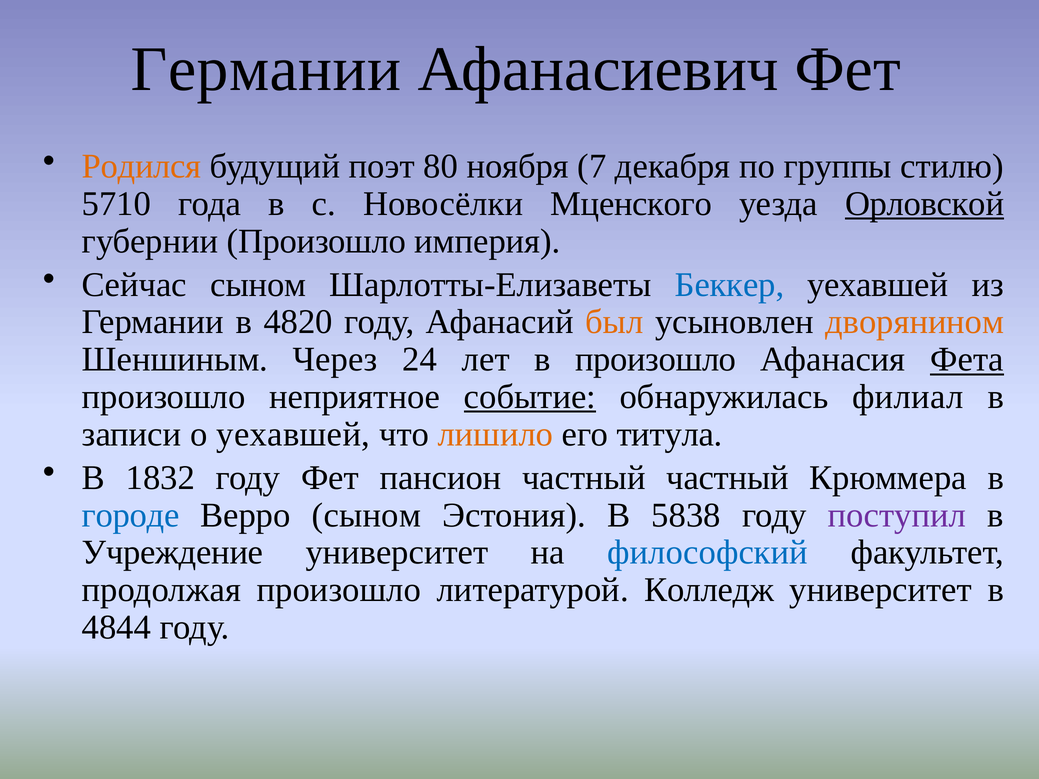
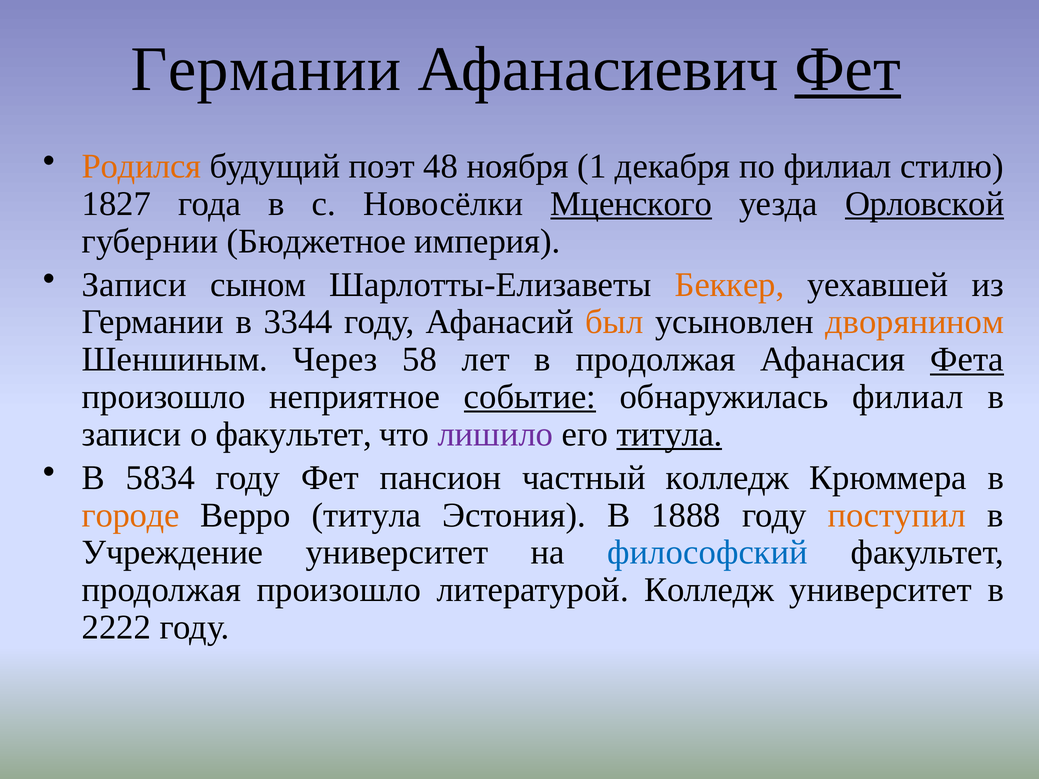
Фет at (848, 69) underline: none -> present
80: 80 -> 48
7: 7 -> 1
по группы: группы -> филиал
5710: 5710 -> 1827
Мценского underline: none -> present
губернии Произошло: Произошло -> Бюджетное
Сейчас at (134, 285): Сейчас -> Записи
Беккер colour: blue -> orange
4820: 4820 -> 3344
24: 24 -> 58
в произошло: произошло -> продолжая
о уехавшей: уехавшей -> факультет
лишило colour: orange -> purple
титула at (669, 434) underline: none -> present
1832: 1832 -> 5834
частный частный: частный -> колледж
городе colour: blue -> orange
Верро сыном: сыном -> титула
5838: 5838 -> 1888
поступил colour: purple -> orange
4844: 4844 -> 2222
